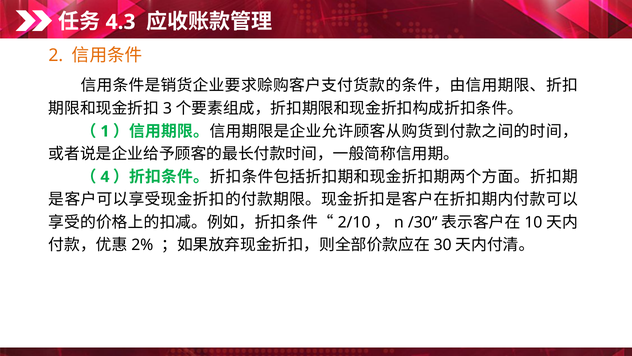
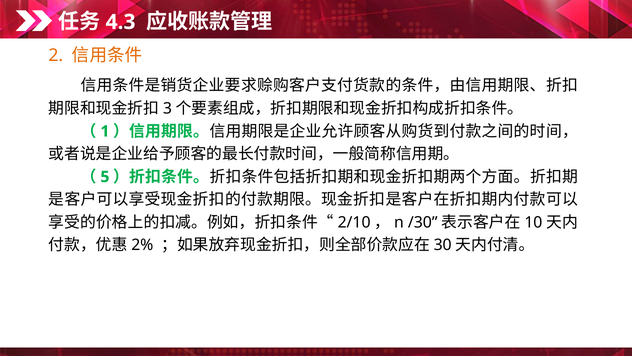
4: 4 -> 5
